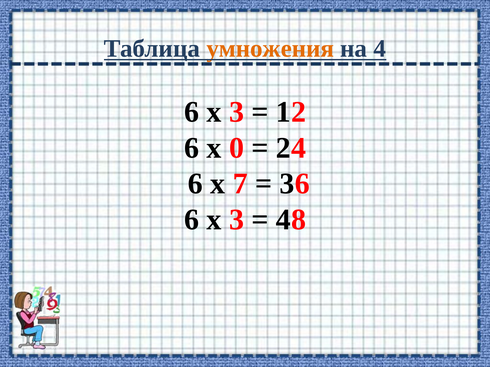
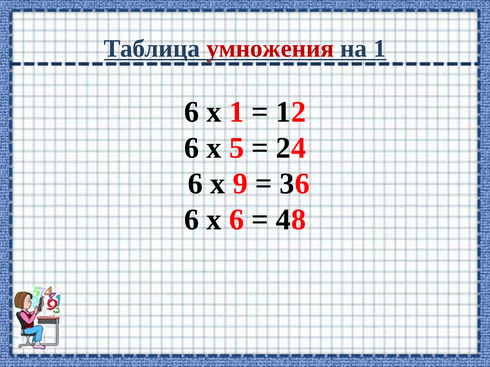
умножения colour: orange -> red
на 4: 4 -> 1
3 at (237, 112): 3 -> 1
0: 0 -> 5
7: 7 -> 9
3 at (237, 220): 3 -> 6
